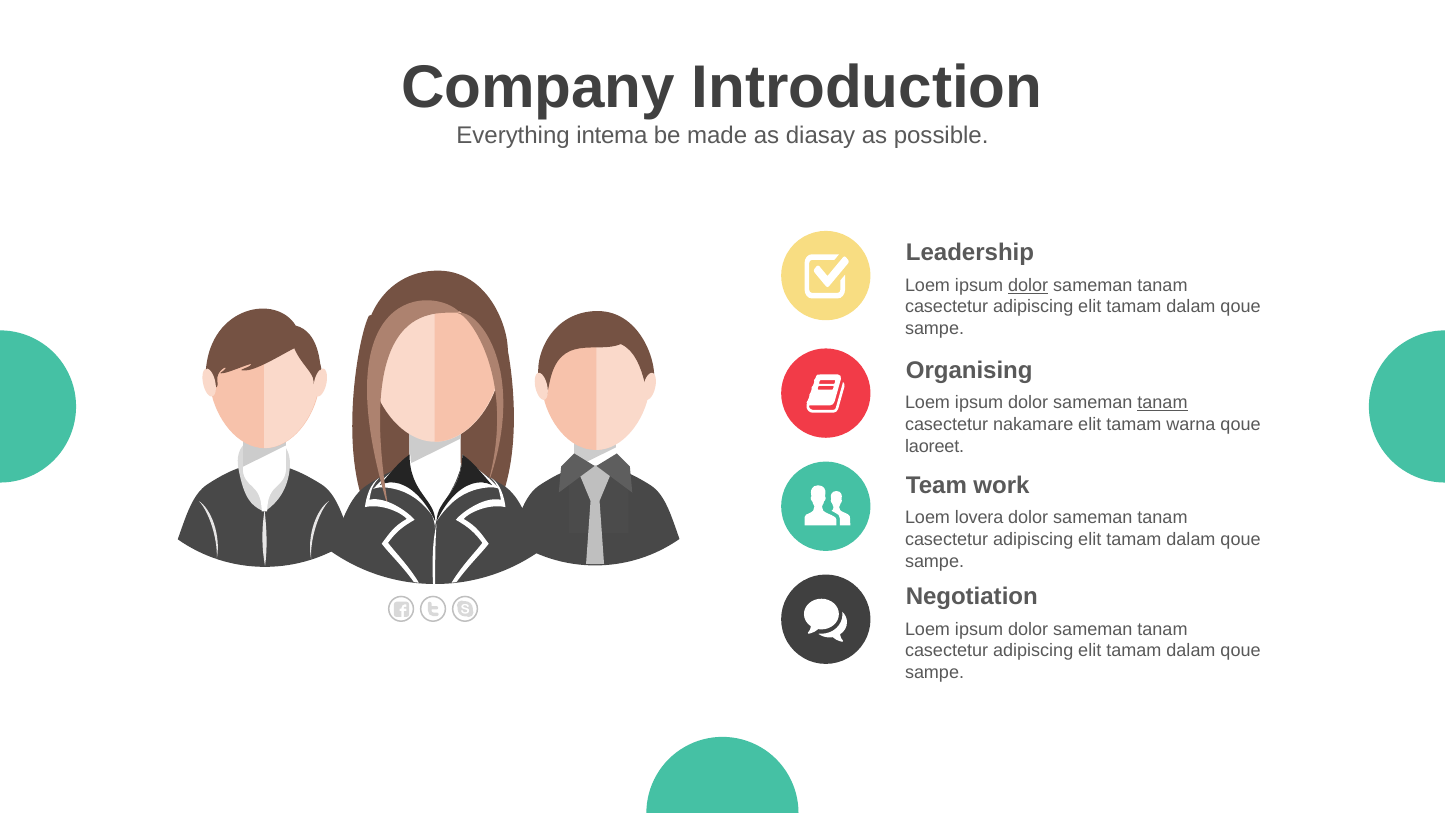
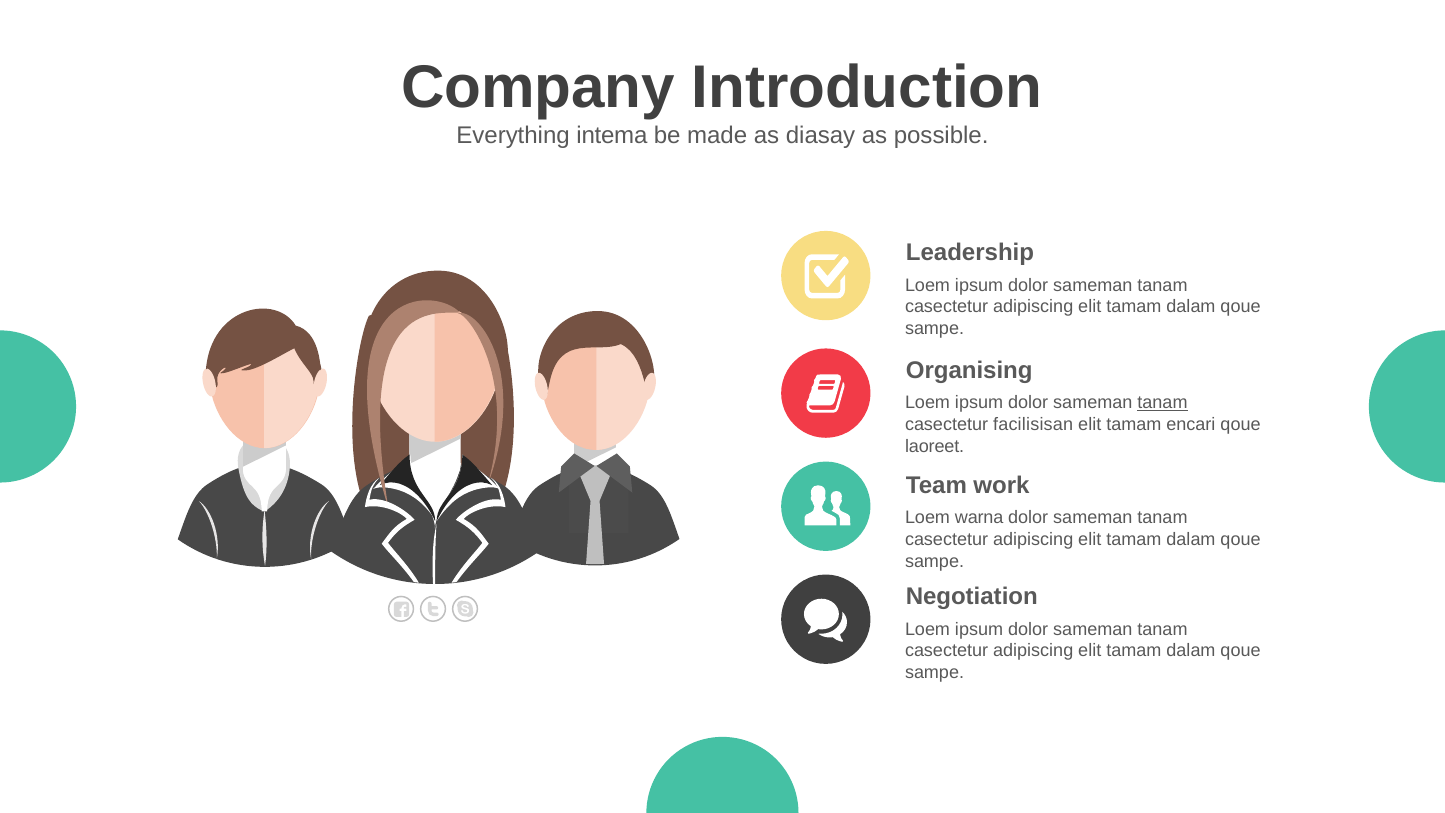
dolor at (1028, 285) underline: present -> none
nakamare: nakamare -> facilisisan
warna: warna -> encari
lovera: lovera -> warna
